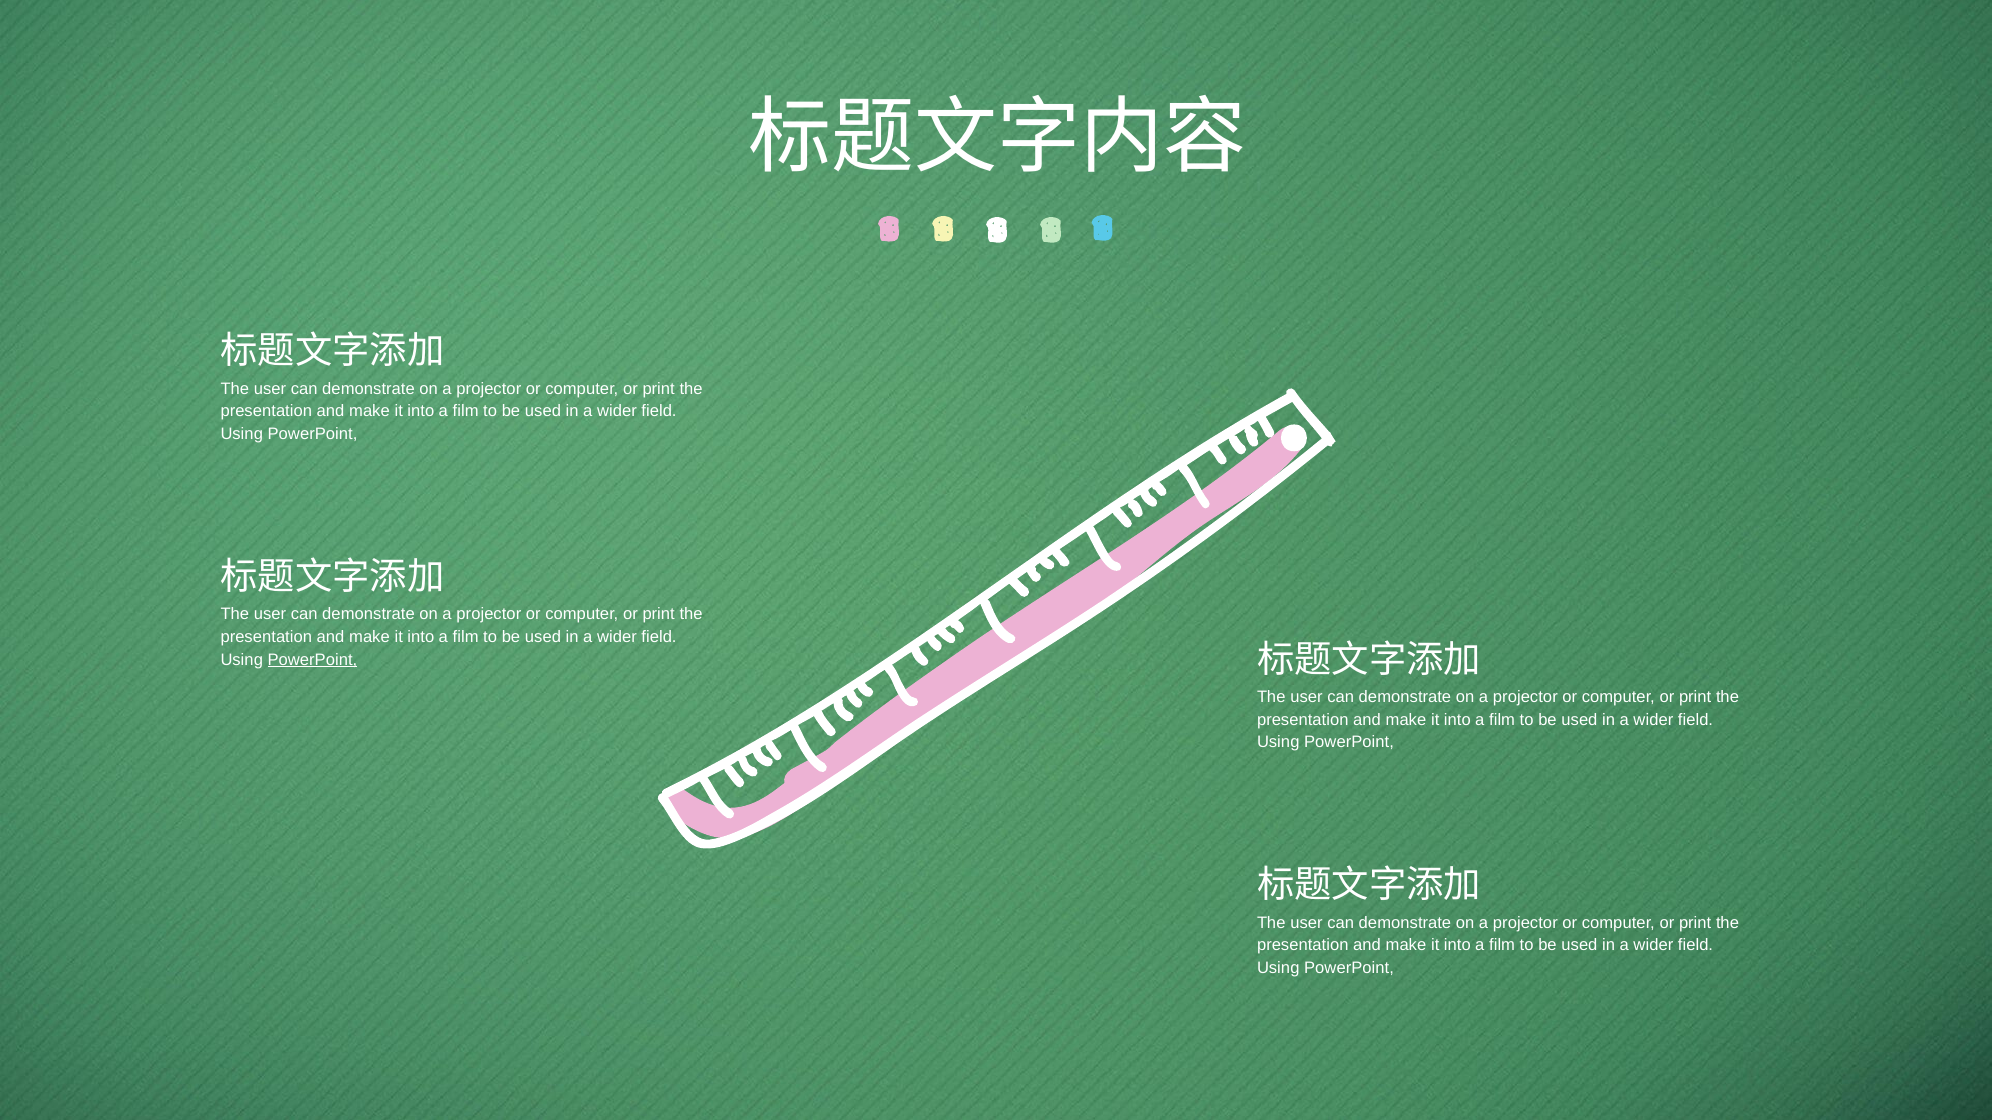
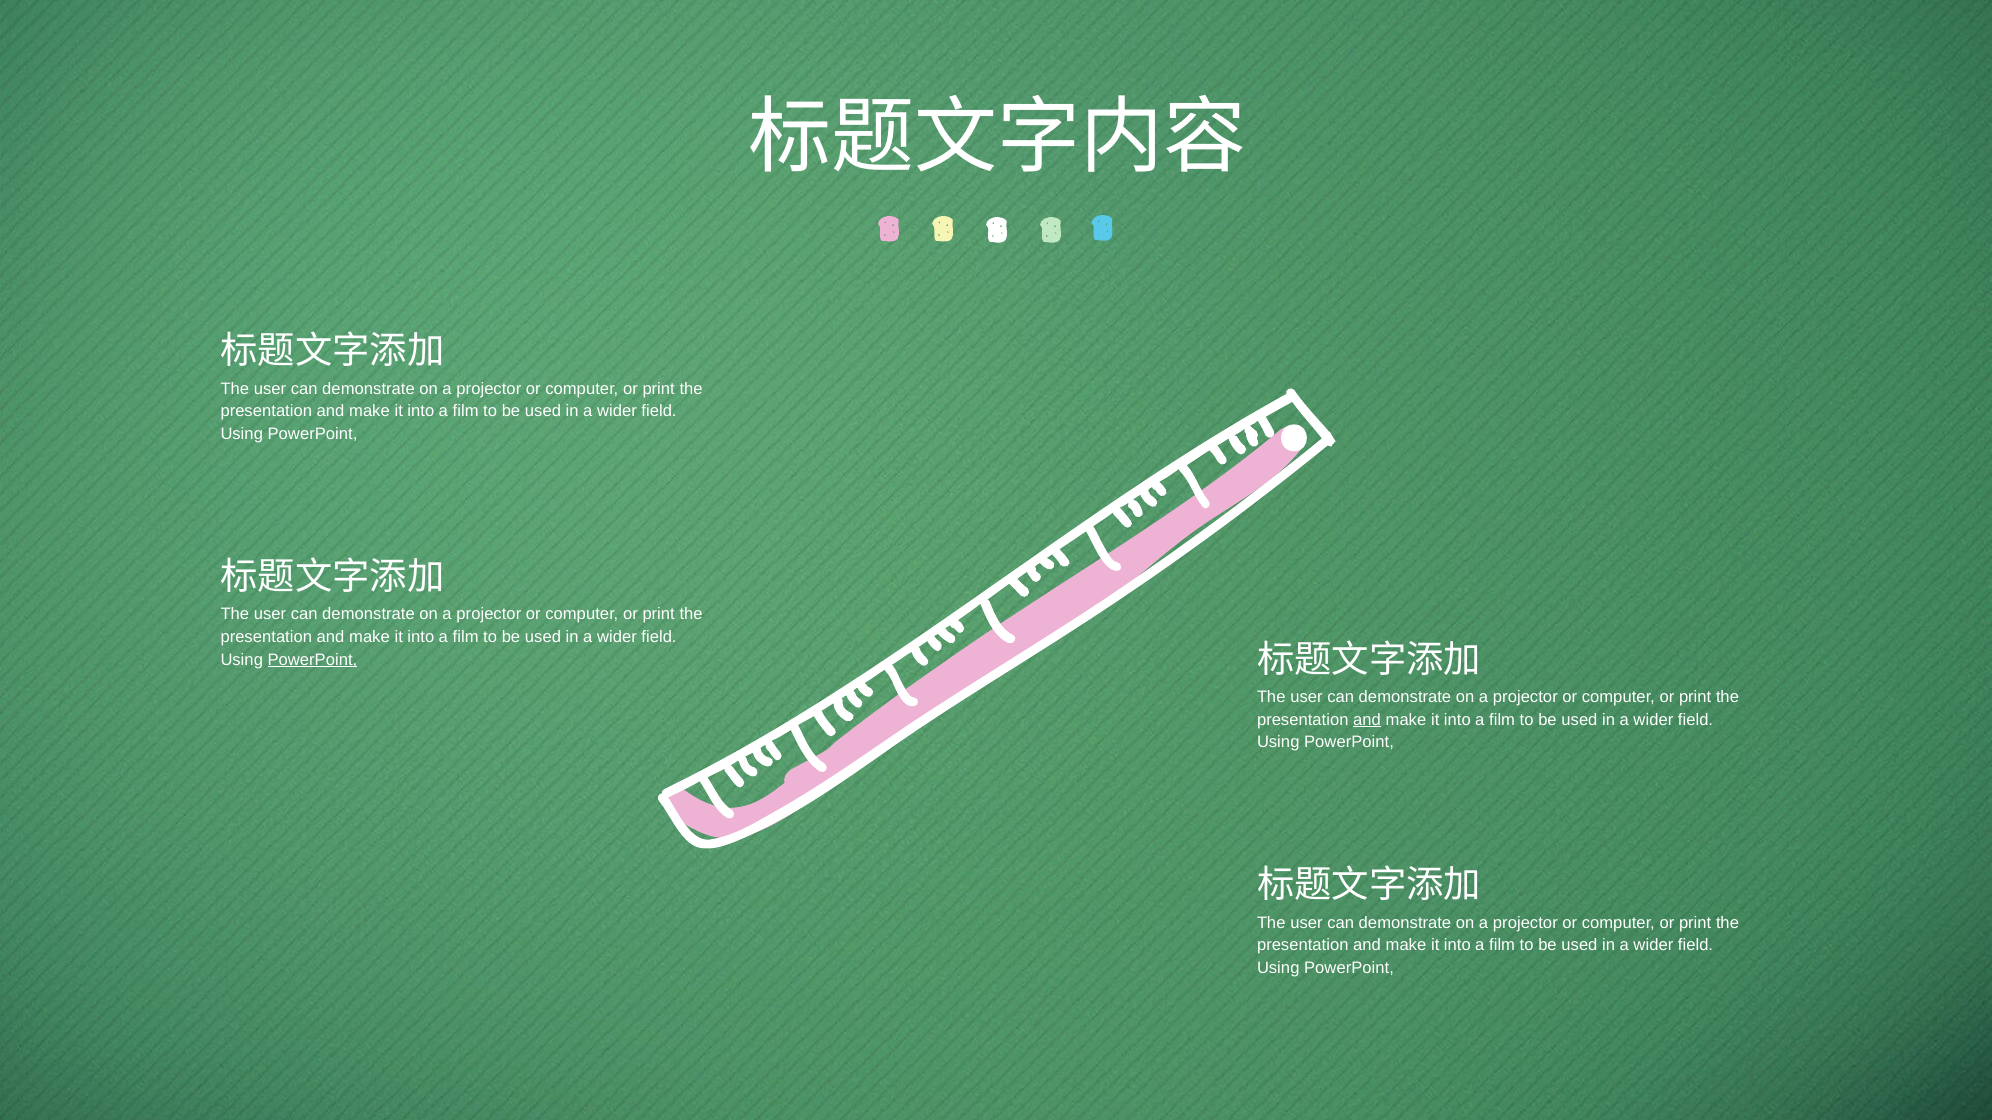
and at (1367, 720) underline: none -> present
